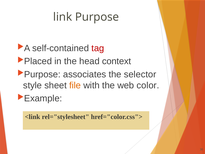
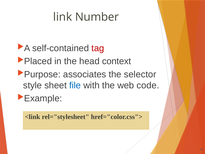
Purpose: Purpose -> Number
file colour: orange -> blue
color: color -> code
